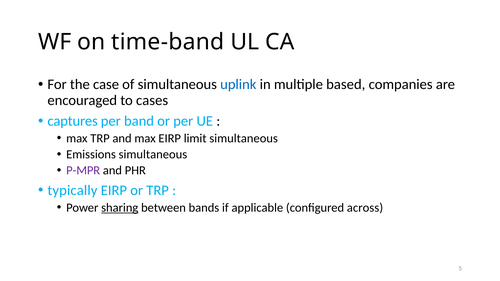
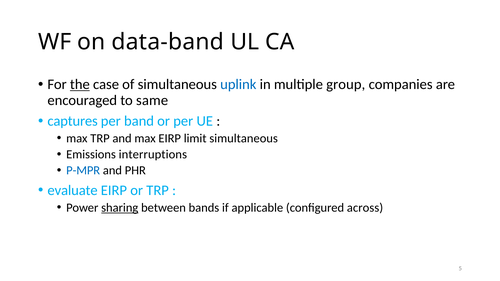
time-band: time-band -> data-band
the underline: none -> present
based: based -> group
cases: cases -> same
Emissions simultaneous: simultaneous -> interruptions
P-MPR colour: purple -> blue
typically: typically -> evaluate
